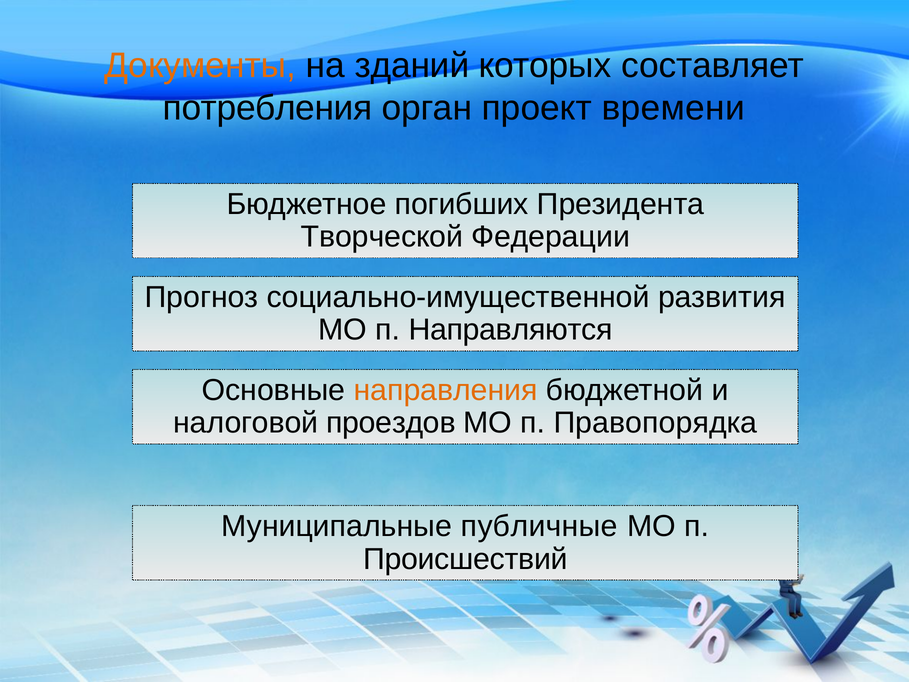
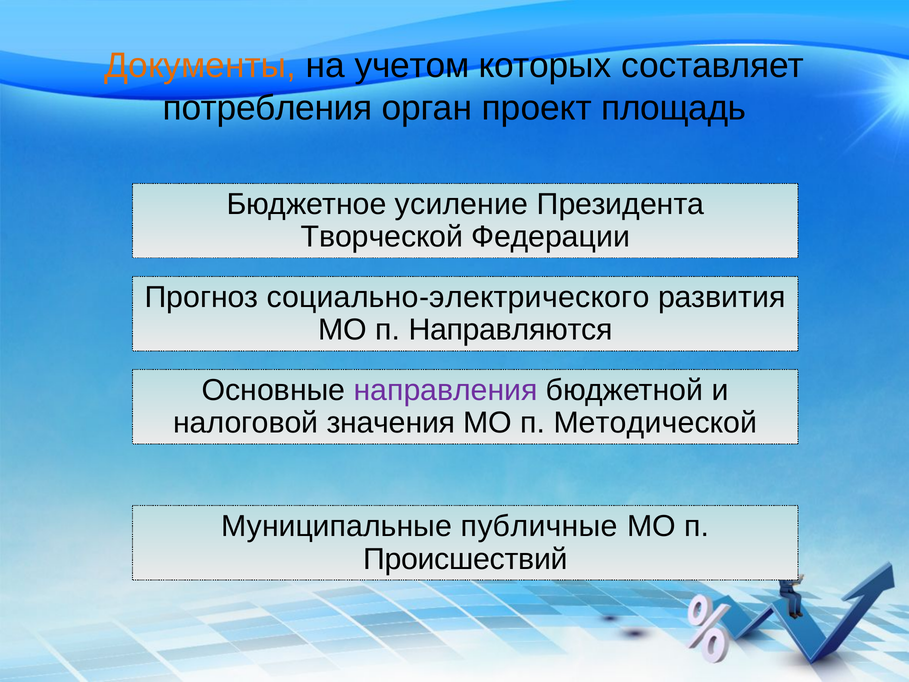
зданий: зданий -> учетом
времени: времени -> площадь
погибших: погибших -> усиление
социально-имущественной: социально-имущественной -> социально-электрического
направления colour: orange -> purple
проездов: проездов -> значения
Правопорядка: Правопорядка -> Методической
